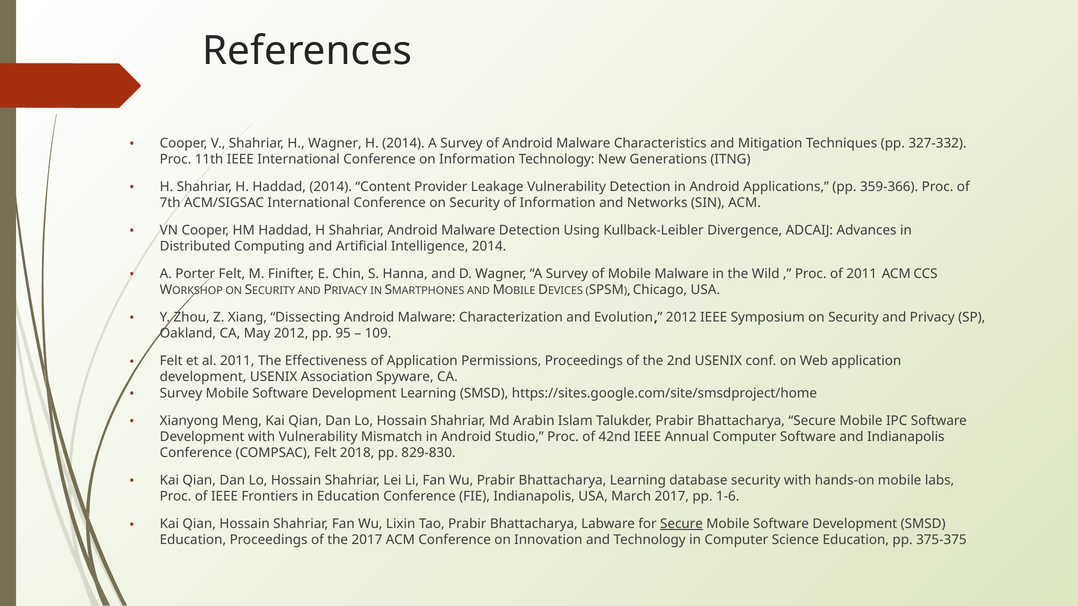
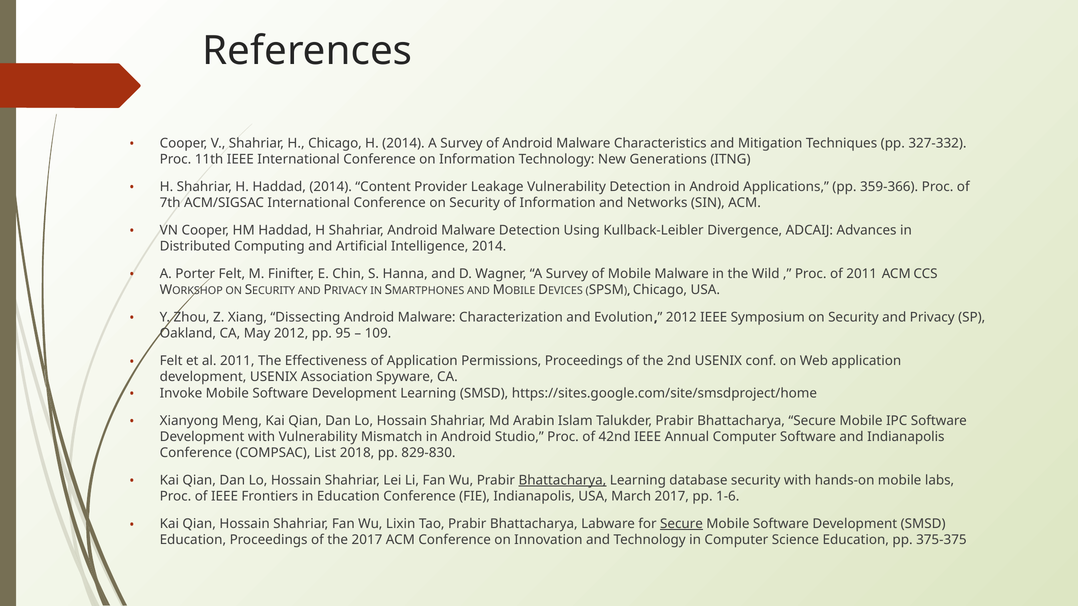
H Wagner: Wagner -> Chicago
Survey at (181, 393): Survey -> Invoke
COMPSAC Felt: Felt -> List
Bhattacharya at (562, 481) underline: none -> present
